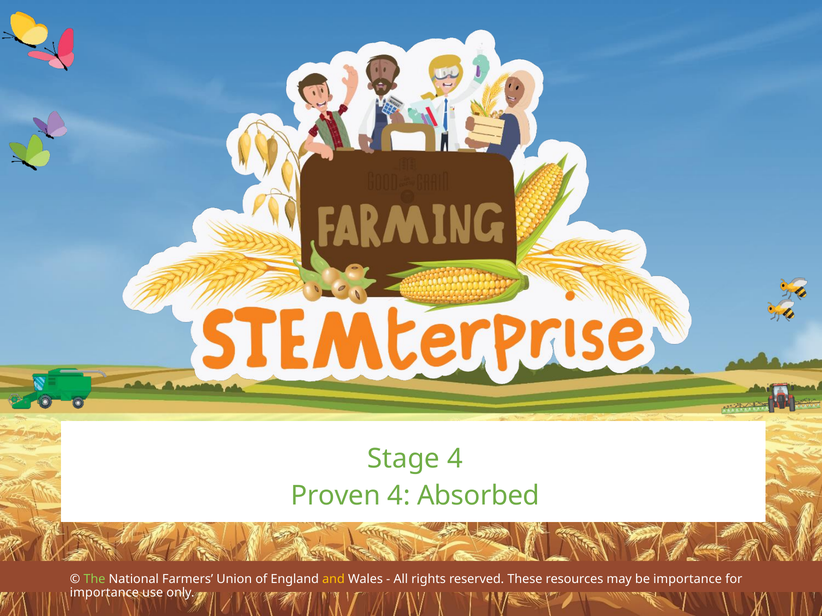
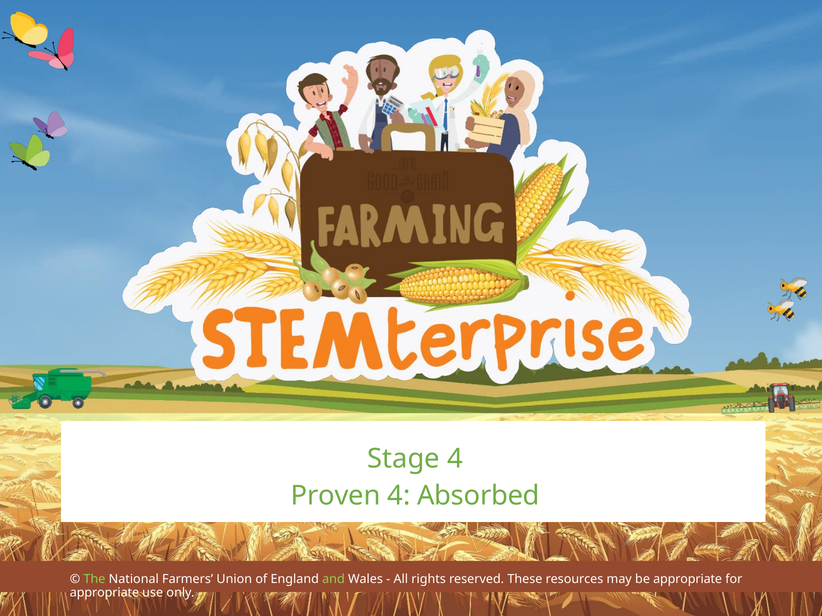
and colour: yellow -> light green
be importance: importance -> appropriate
importance at (104, 593): importance -> appropriate
